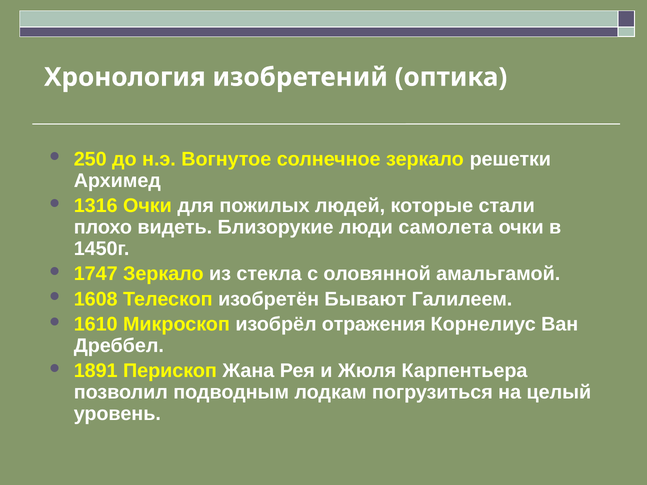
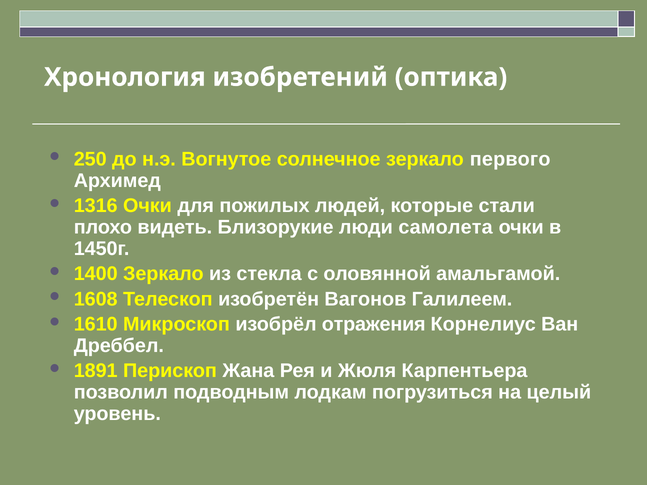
решетки: решетки -> первого
1747: 1747 -> 1400
Бывают: Бывают -> Вагонов
